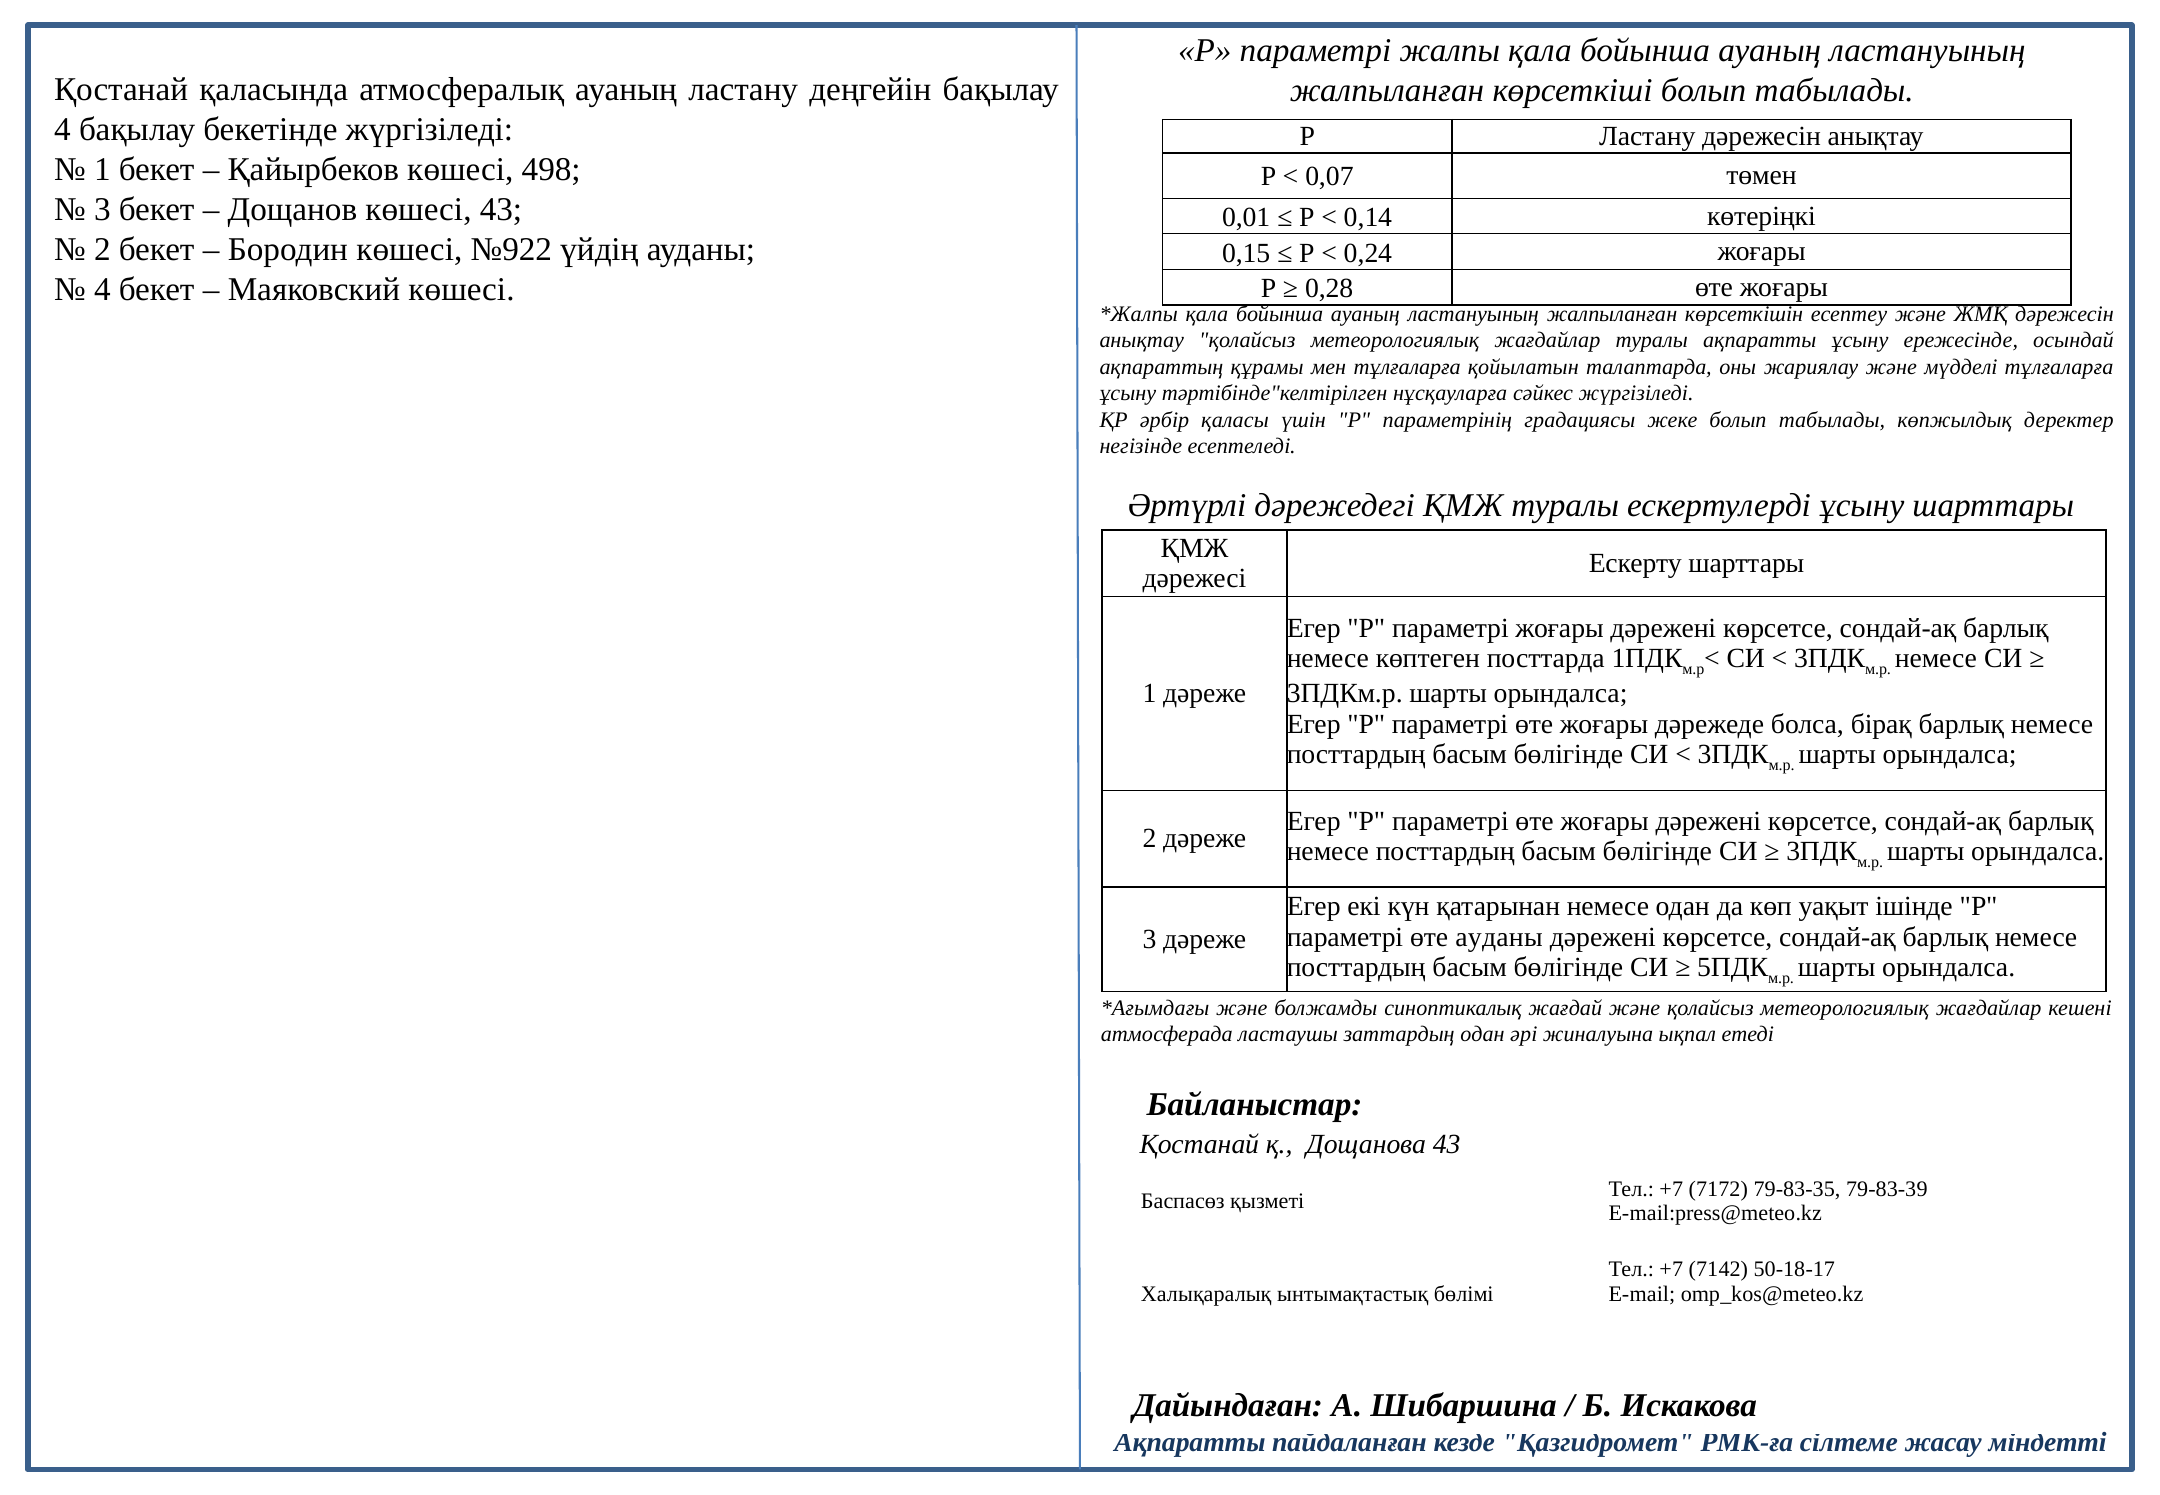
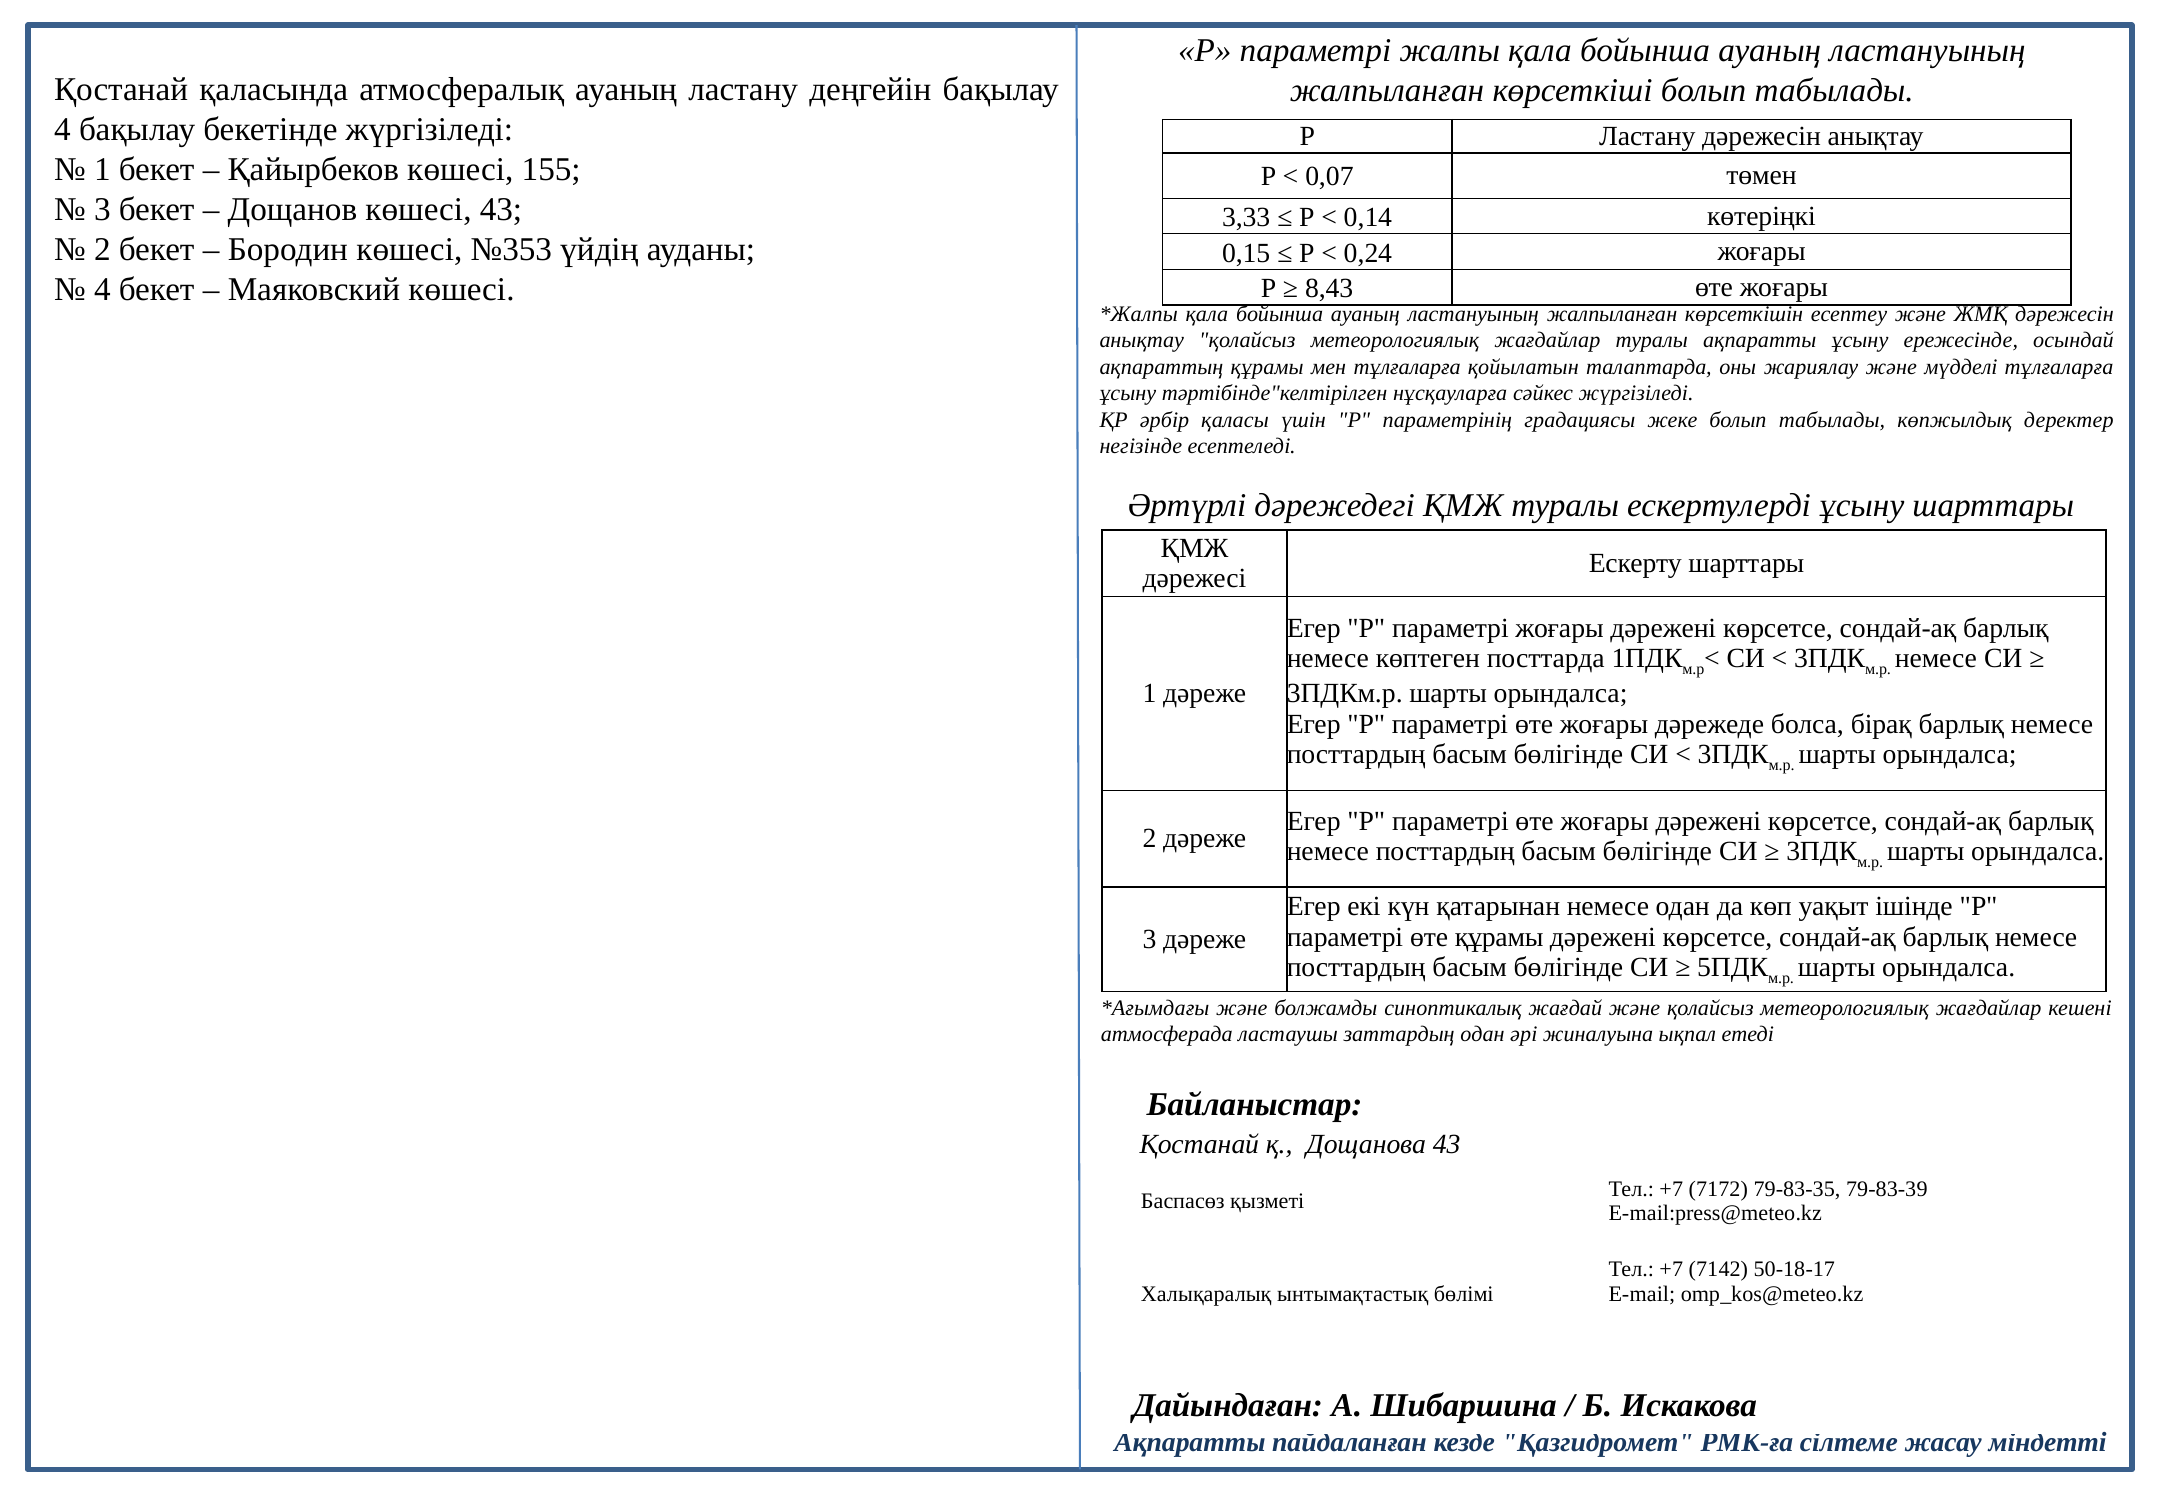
498: 498 -> 155
0,01: 0,01 -> 3,33
№922: №922 -> №353
0,28: 0,28 -> 8,43
өте ауданы: ауданы -> құрамы
